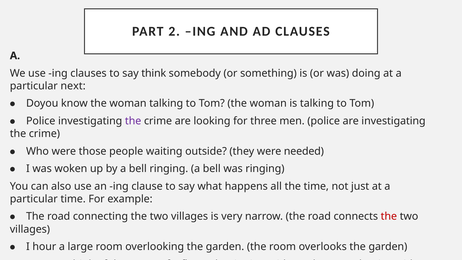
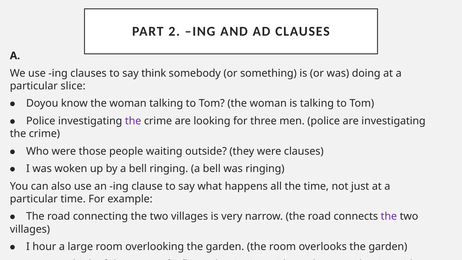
next: next -> slice
were needed: needed -> clauses
the at (389, 216) colour: red -> purple
